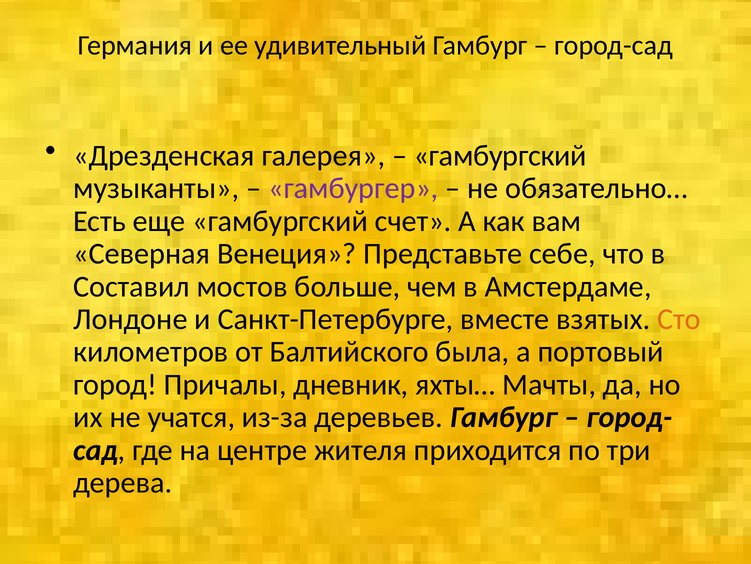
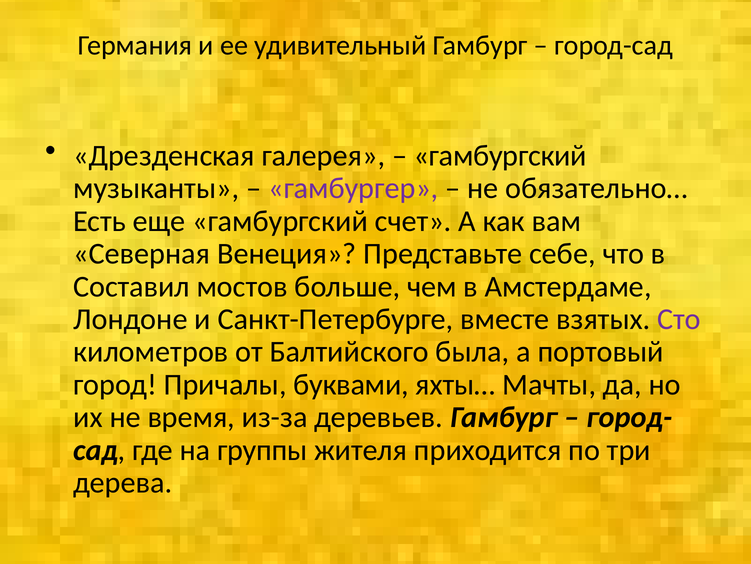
Сто colour: orange -> purple
дневник: дневник -> буквами
учатся: учатся -> время
центре: центре -> группы
